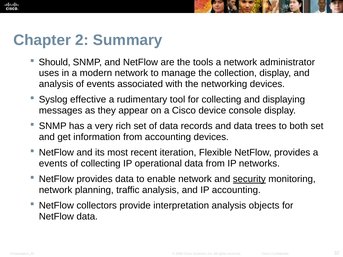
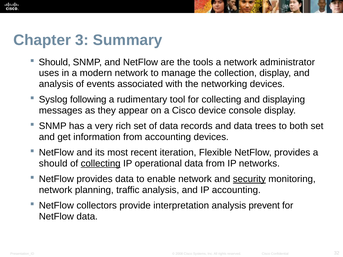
2: 2 -> 3
effective: effective -> following
events at (53, 164): events -> should
collecting at (101, 164) underline: none -> present
objects: objects -> prevent
